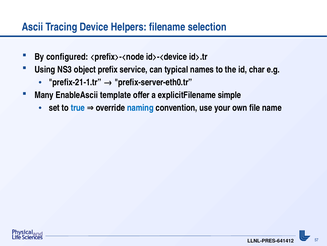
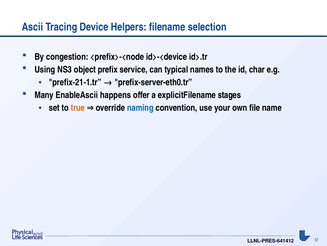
configured: configured -> congestion
template: template -> happens
simple: simple -> stages
true colour: blue -> orange
